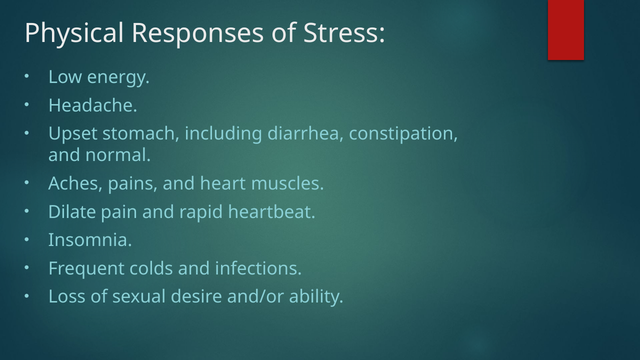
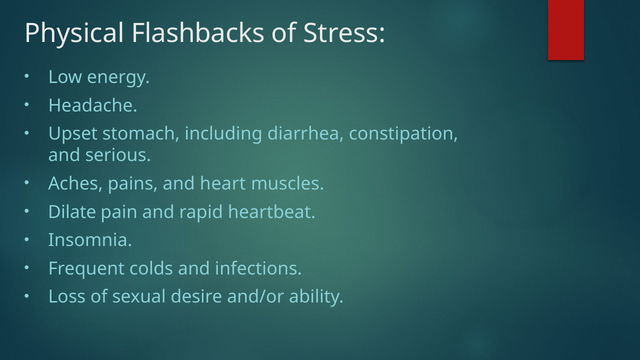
Responses: Responses -> Flashbacks
normal: normal -> serious
